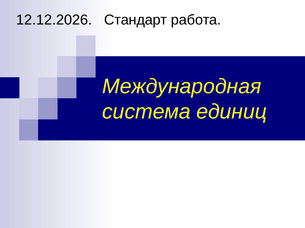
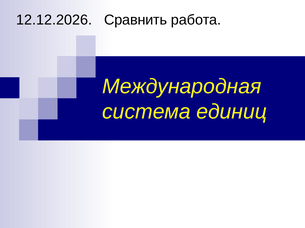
Стандарт: Стандарт -> Сравнить
